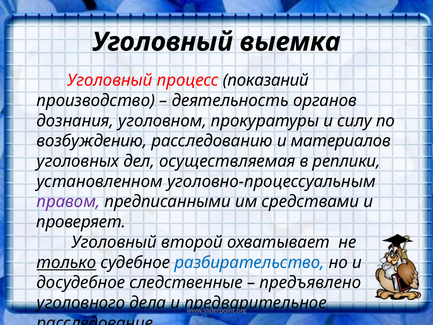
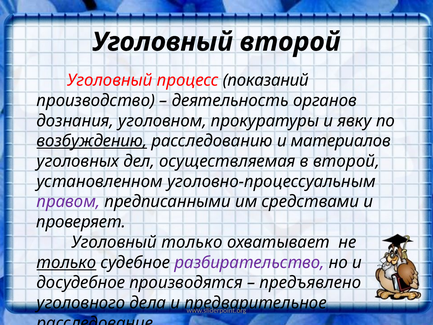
Уголовный выемка: выемка -> второй
силу: силу -> явку
возбуждению underline: none -> present
в реплики: реплики -> второй
Уголовный второй: второй -> только
разбирательство colour: blue -> purple
следственные: следственные -> производятся
